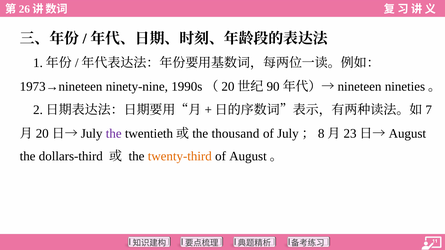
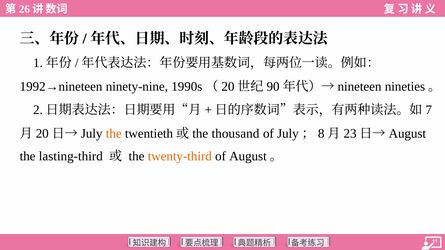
1973→nineteen: 1973→nineteen -> 1992→nineteen
the at (114, 134) colour: purple -> orange
dollars-third: dollars-third -> lasting-third
